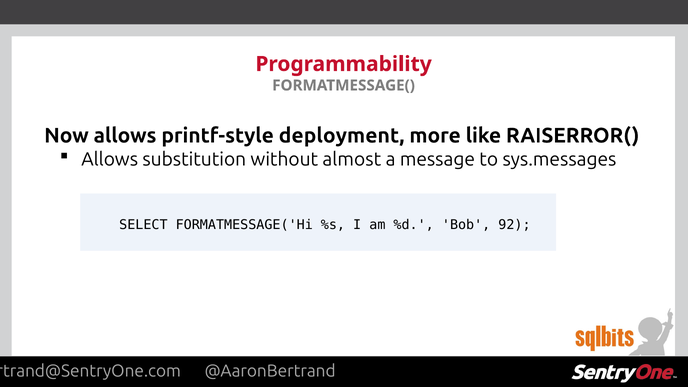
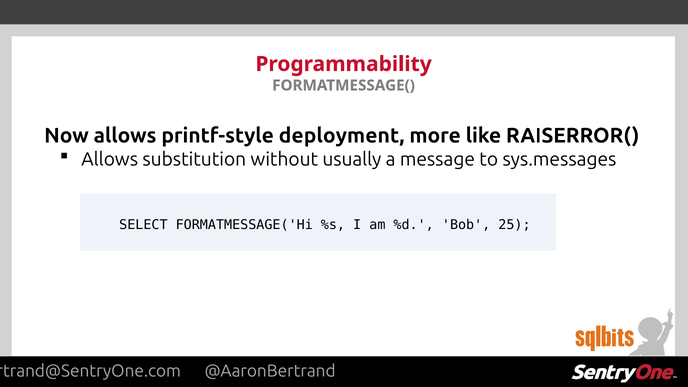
almost: almost -> usually
92: 92 -> 25
